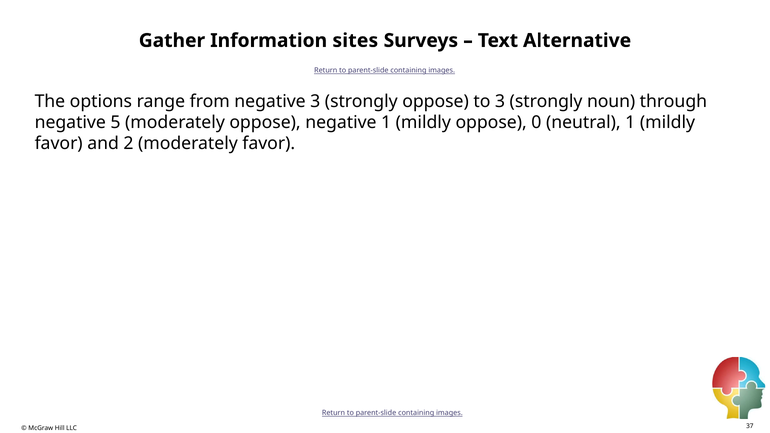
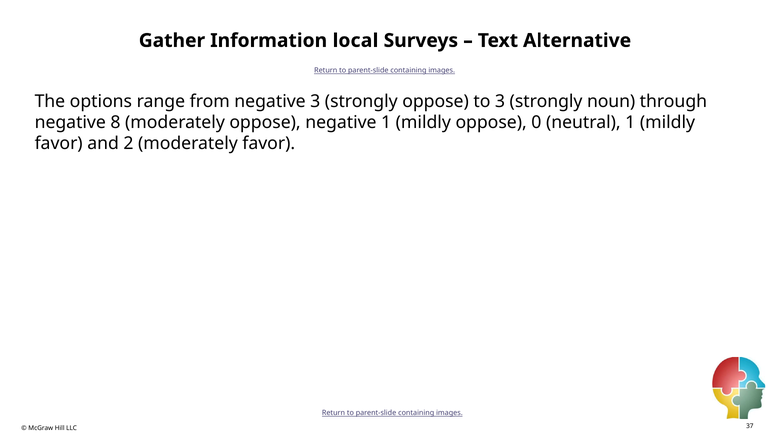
sites: sites -> local
5: 5 -> 8
